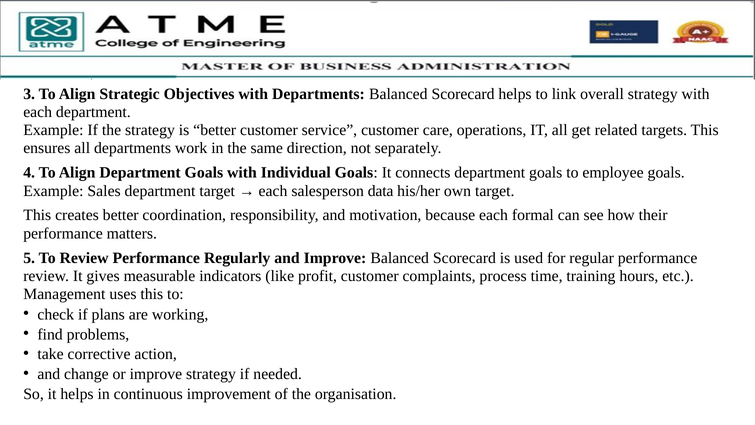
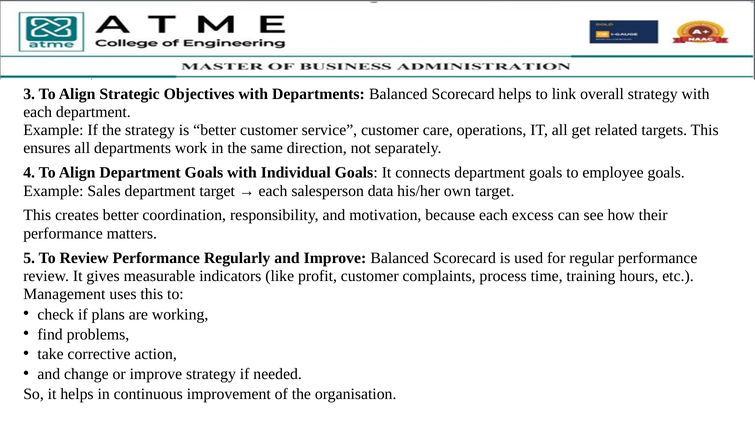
formal: formal -> excess
